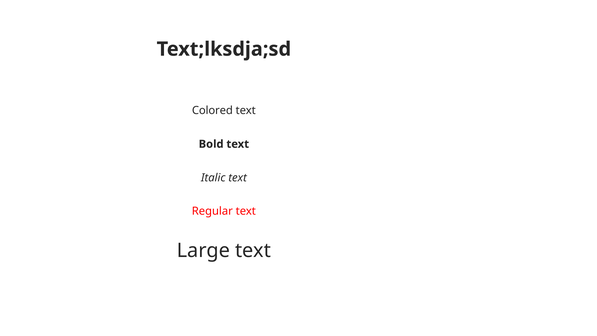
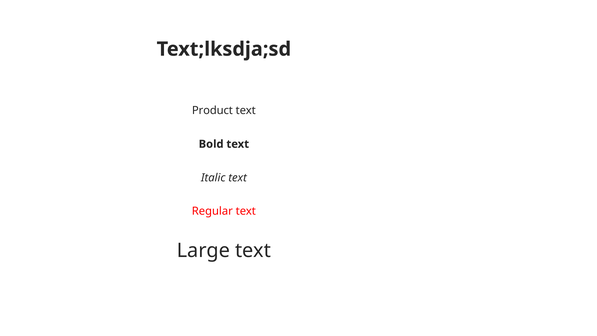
Colored: Colored -> Product
